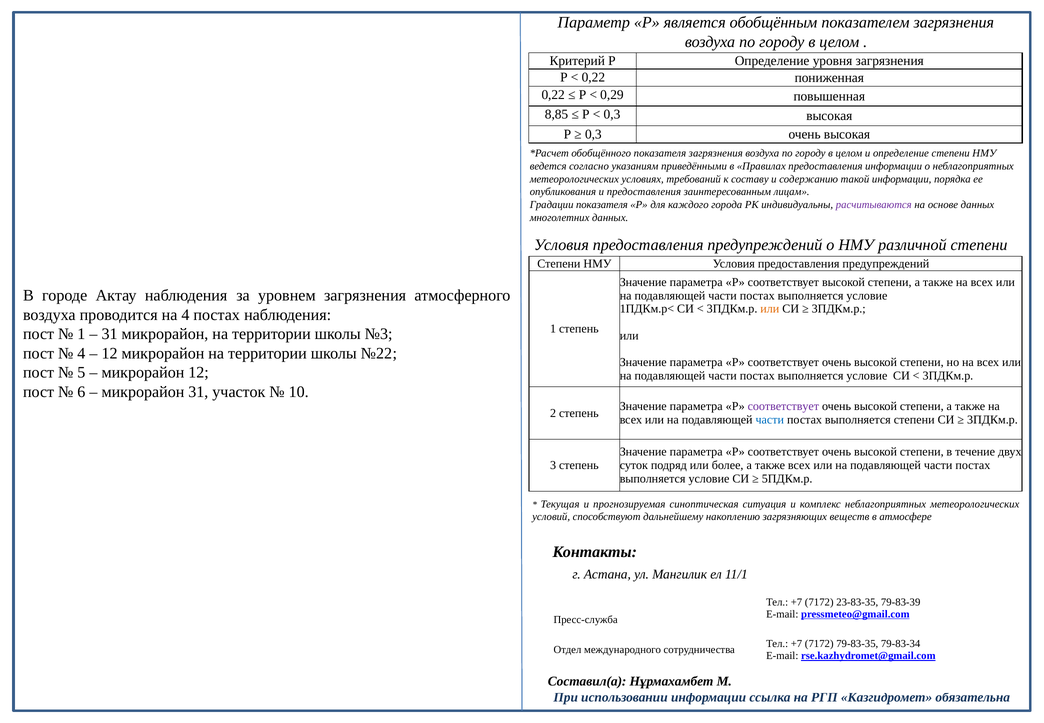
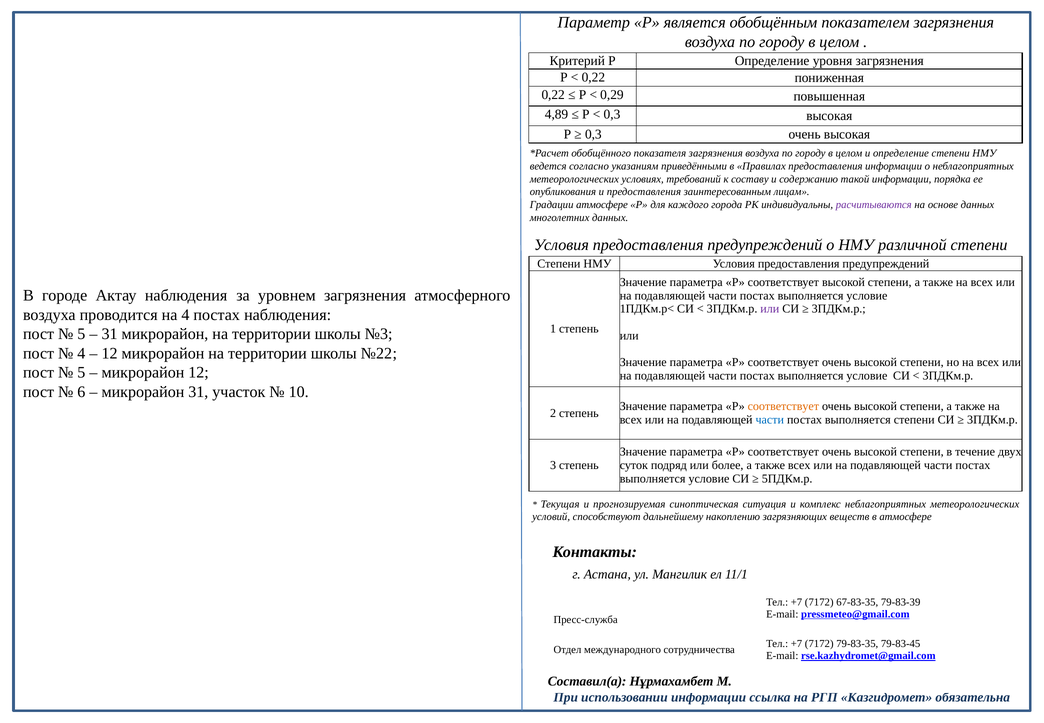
8,85: 8,85 -> 4,89
Градации показателя: показателя -> атмосфере
или at (770, 309) colour: orange -> purple
1 at (81, 334): 1 -> 5
соответствует at (783, 406) colour: purple -> orange
23-83-35: 23-83-35 -> 67-83-35
79-83-34: 79-83-34 -> 79-83-45
